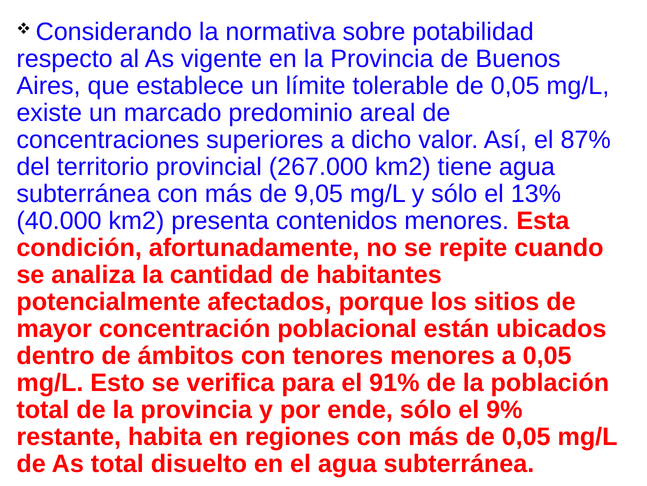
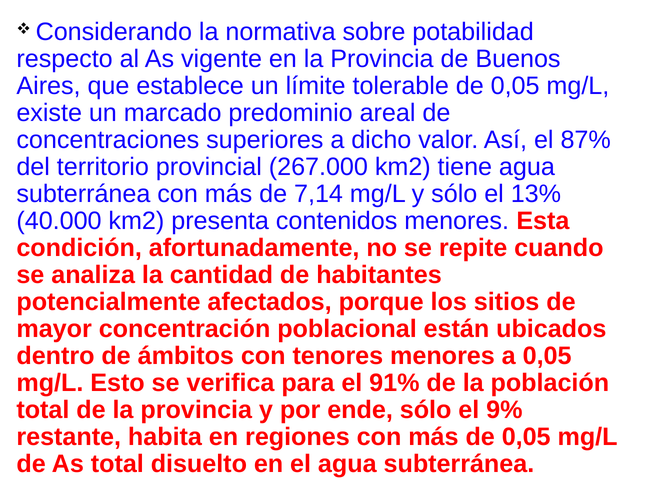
9,05: 9,05 -> 7,14
